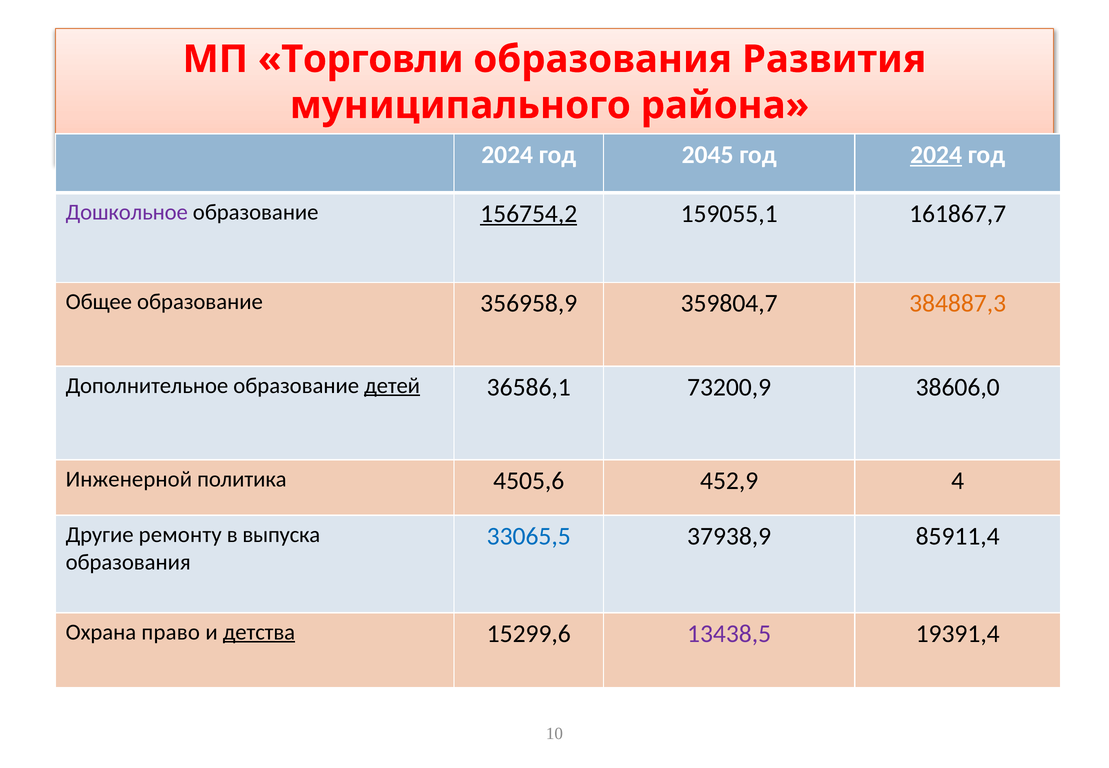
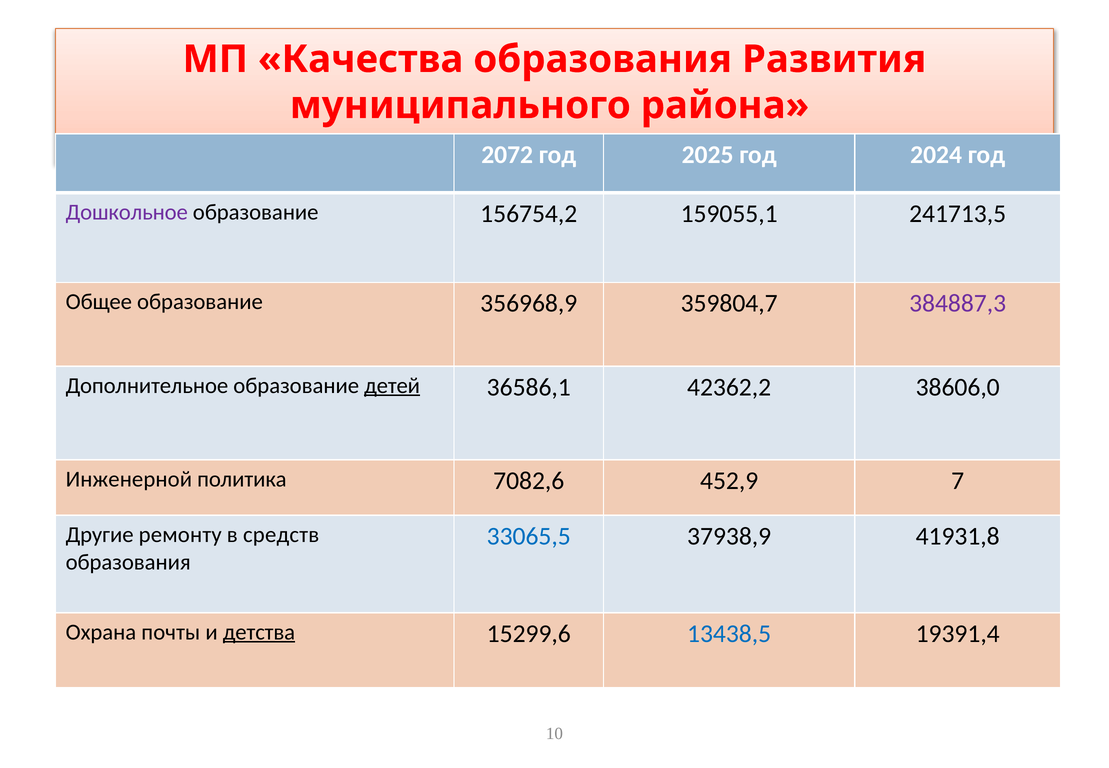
Торговли: Торговли -> Качества
2024 at (507, 155): 2024 -> 2072
2045: 2045 -> 2025
2024 at (936, 155) underline: present -> none
156754,2 underline: present -> none
161867,7: 161867,7 -> 241713,5
356958,9: 356958,9 -> 356968,9
384887,3 colour: orange -> purple
73200,9: 73200,9 -> 42362,2
4505,6: 4505,6 -> 7082,6
4: 4 -> 7
выпуска: выпуска -> средств
85911,4: 85911,4 -> 41931,8
право: право -> почты
13438,5 colour: purple -> blue
